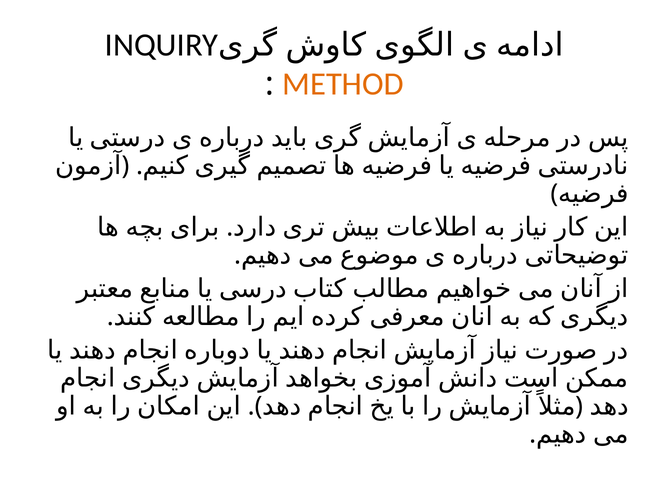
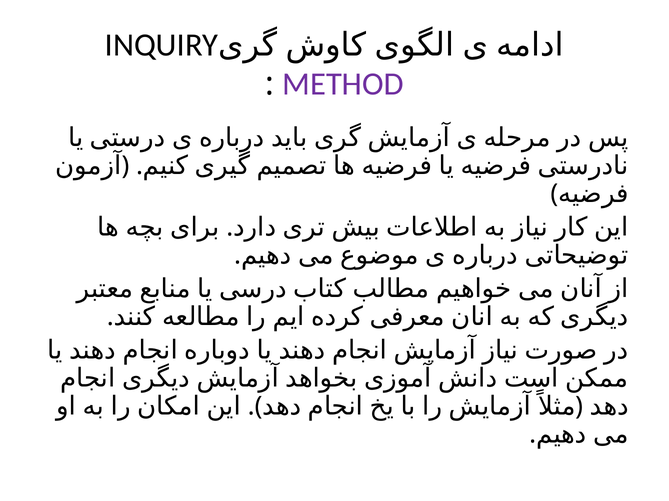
METHOD colour: orange -> purple
